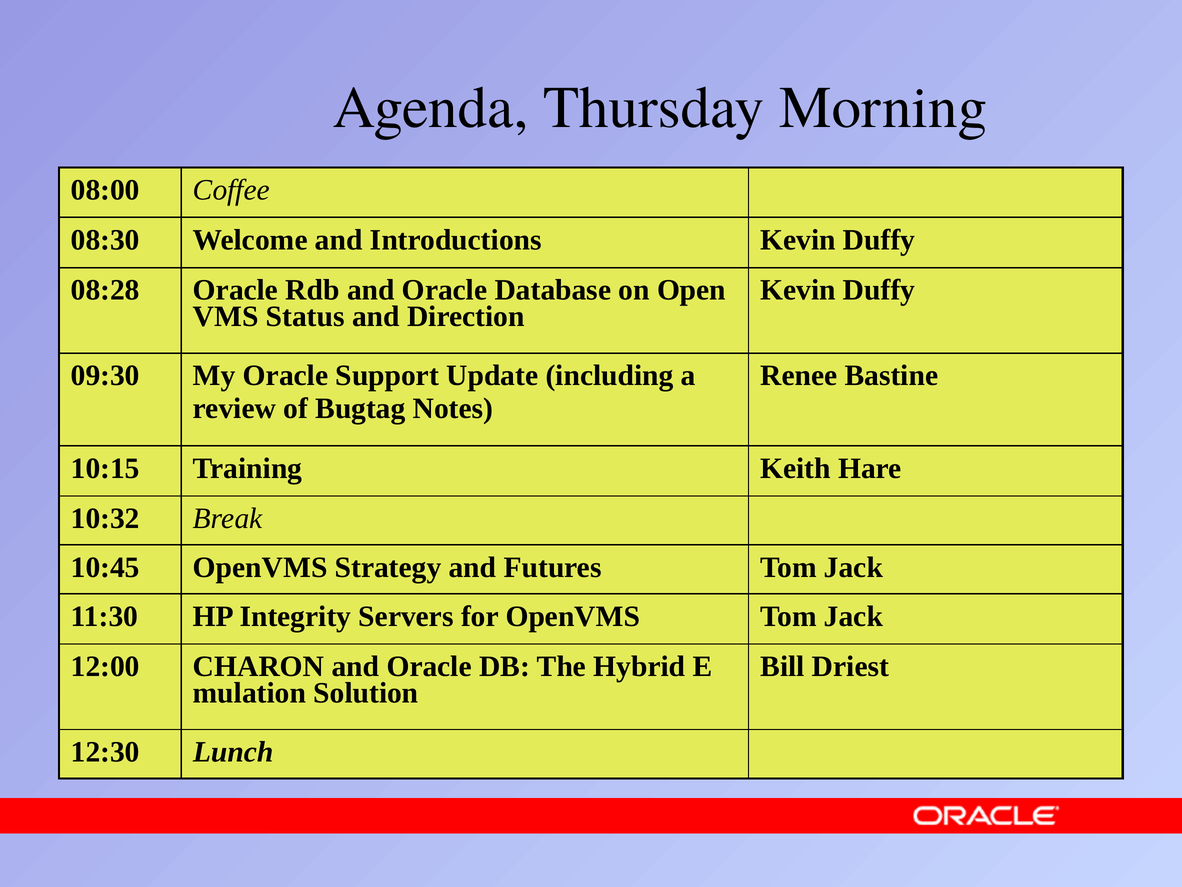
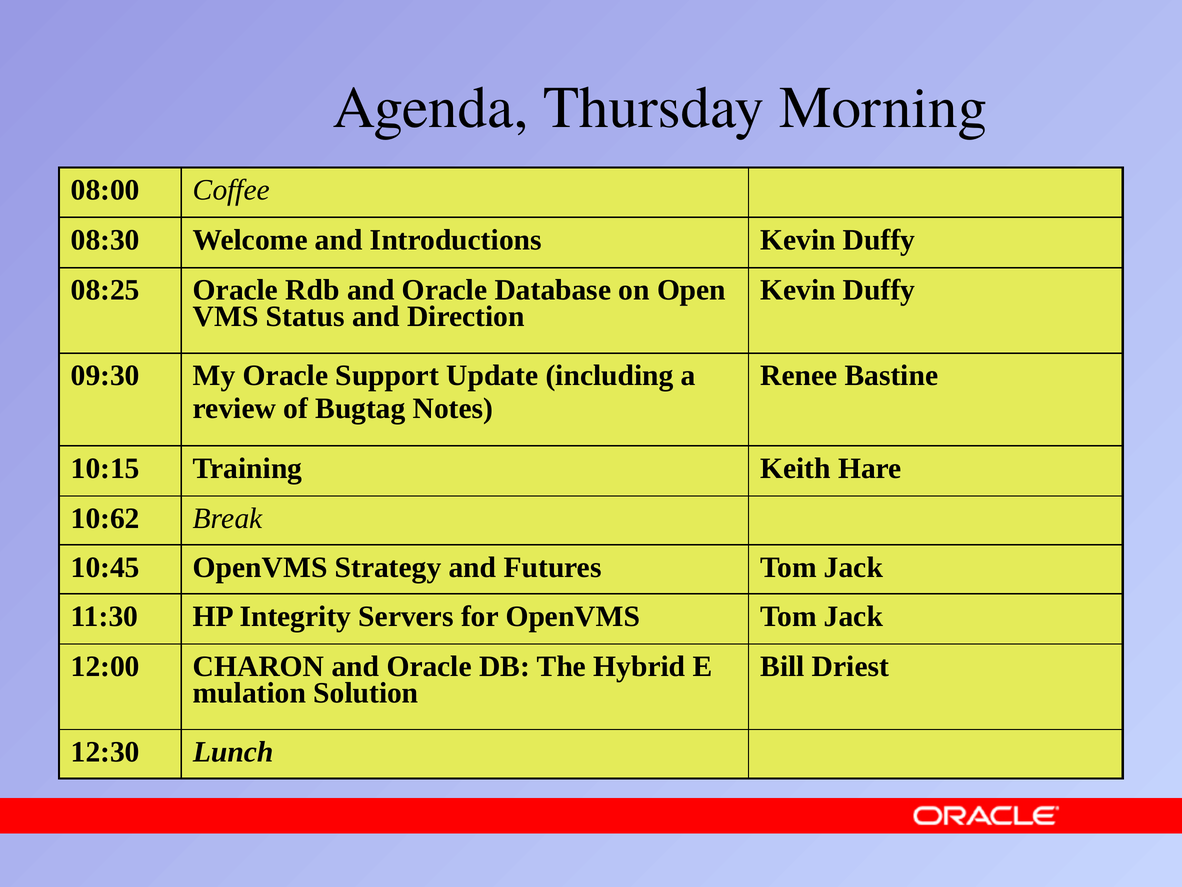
08:28: 08:28 -> 08:25
10:32: 10:32 -> 10:62
